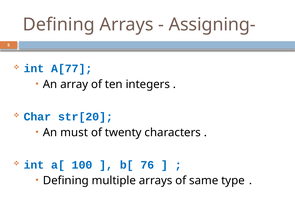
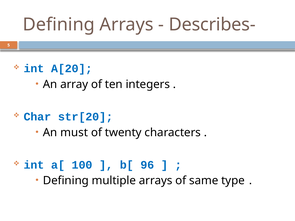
Assigning-: Assigning- -> Describes-
A[77: A[77 -> A[20
76: 76 -> 96
